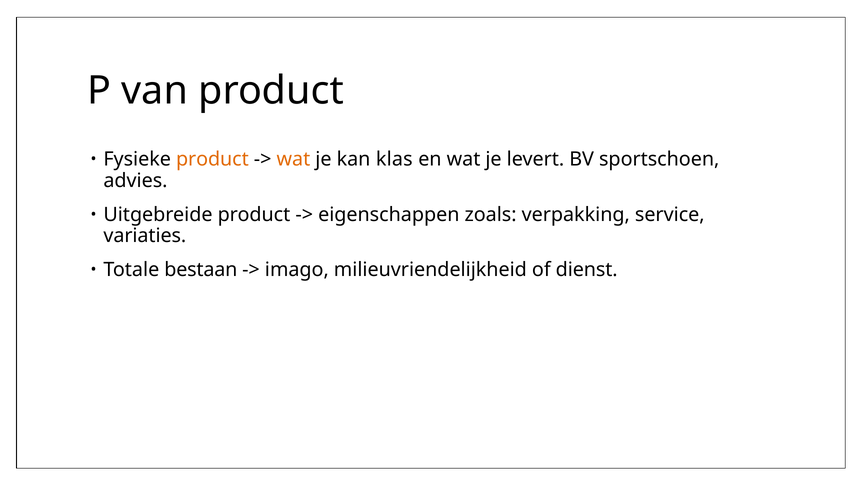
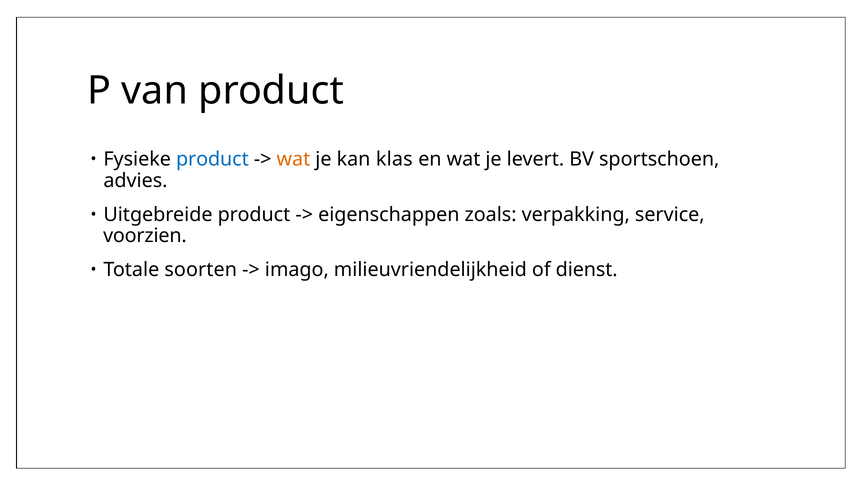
product at (212, 159) colour: orange -> blue
variaties: variaties -> voorzien
bestaan: bestaan -> soorten
